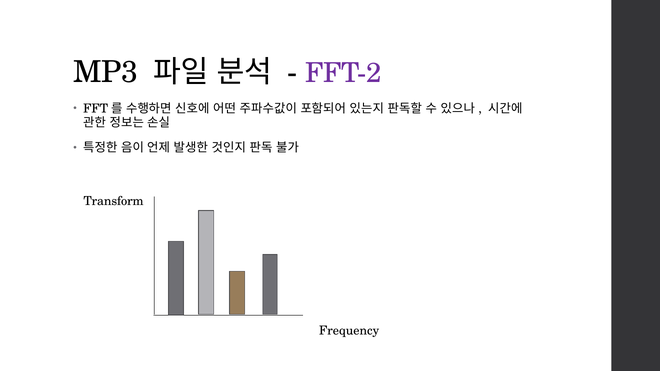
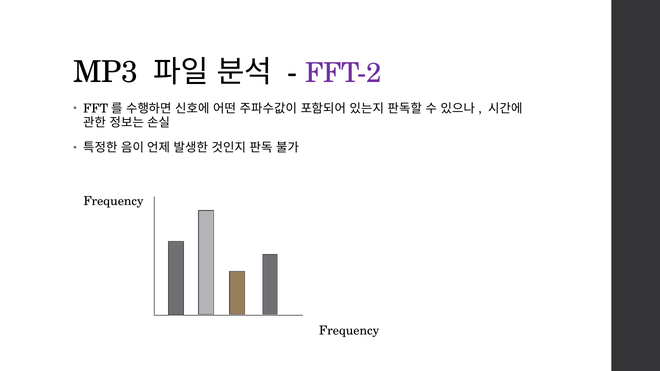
Transform at (114, 201): Transform -> Frequency
